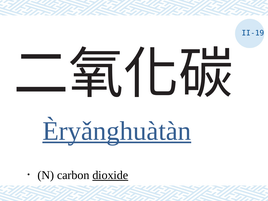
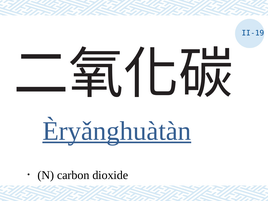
dioxide underline: present -> none
